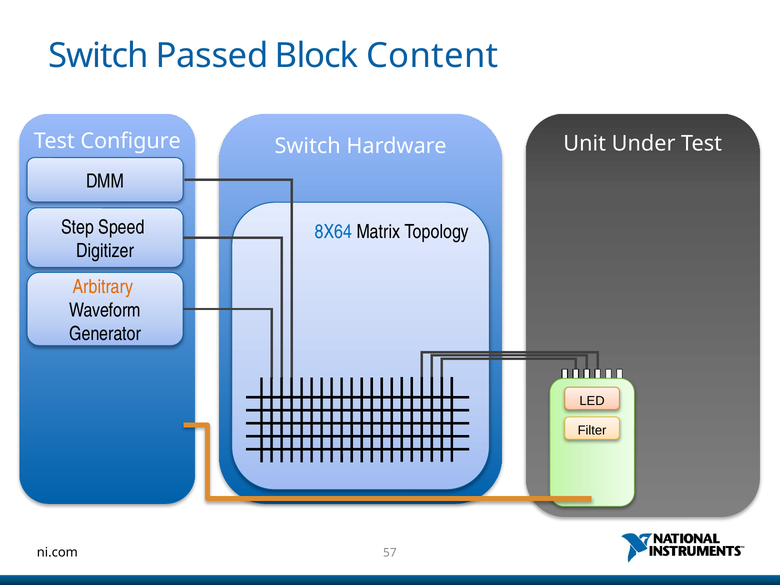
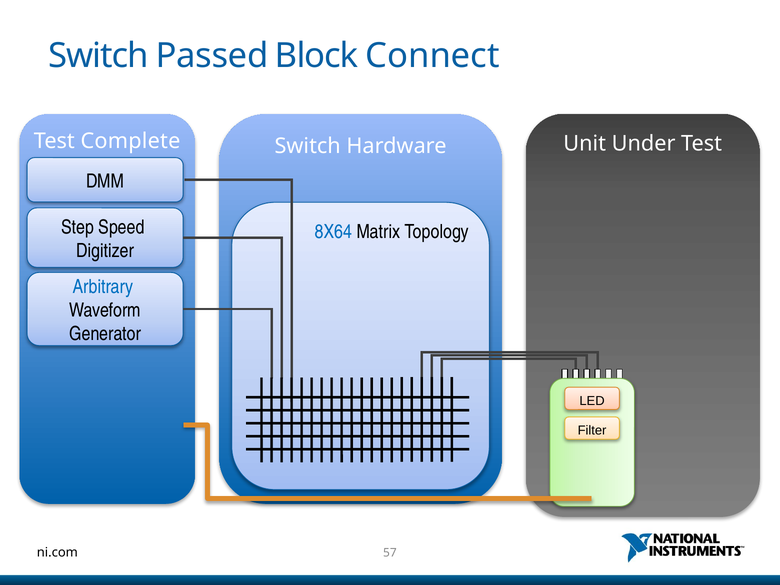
Content: Content -> Connect
Configure: Configure -> Complete
Arbitrary colour: orange -> blue
